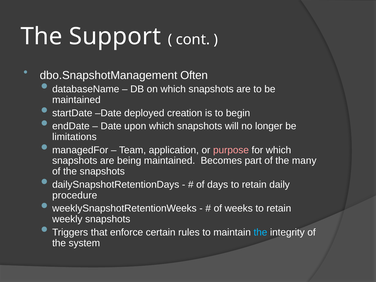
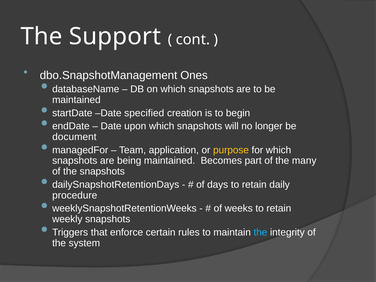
Often: Often -> Ones
deployed: deployed -> specified
limitations: limitations -> document
purpose colour: pink -> yellow
